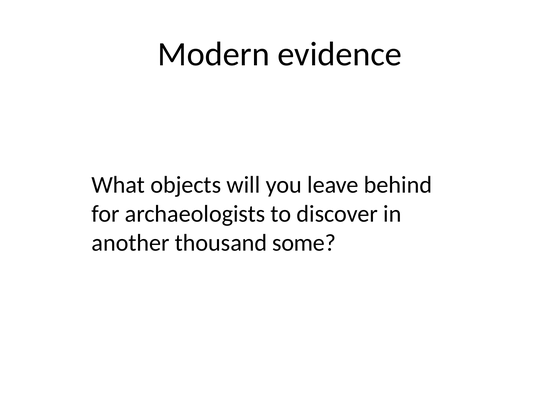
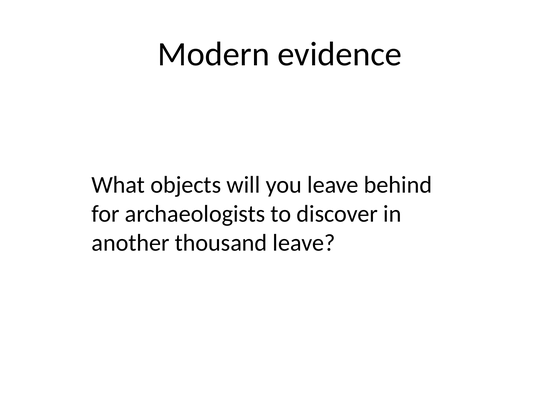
thousand some: some -> leave
